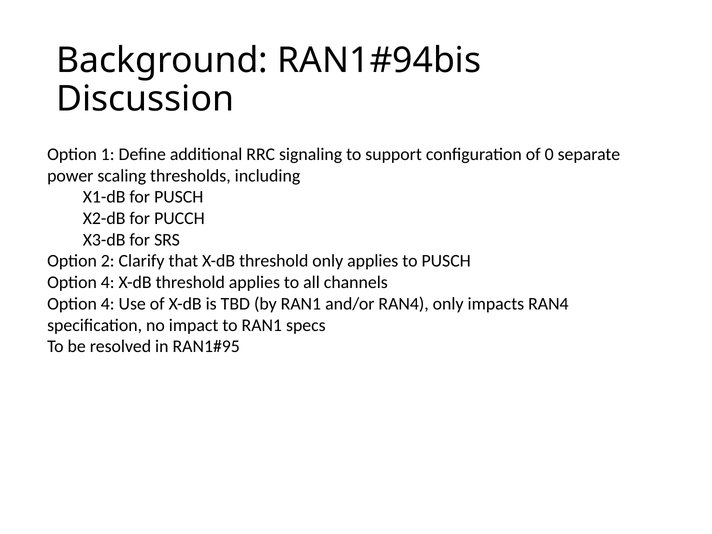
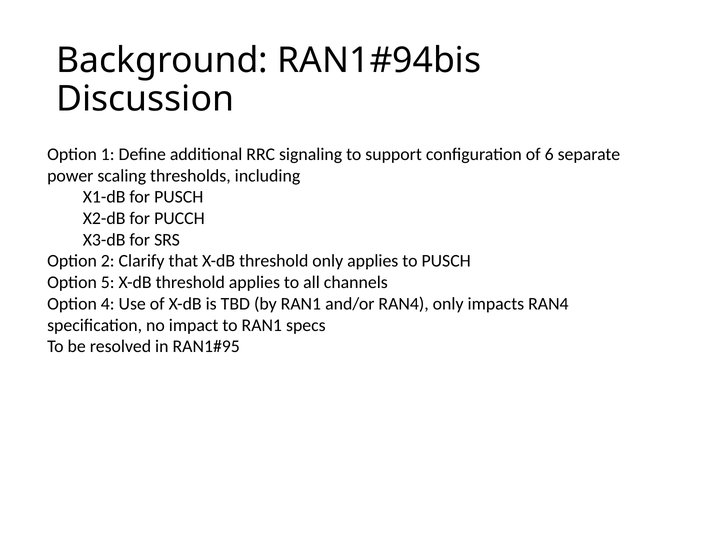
0: 0 -> 6
4 at (108, 282): 4 -> 5
